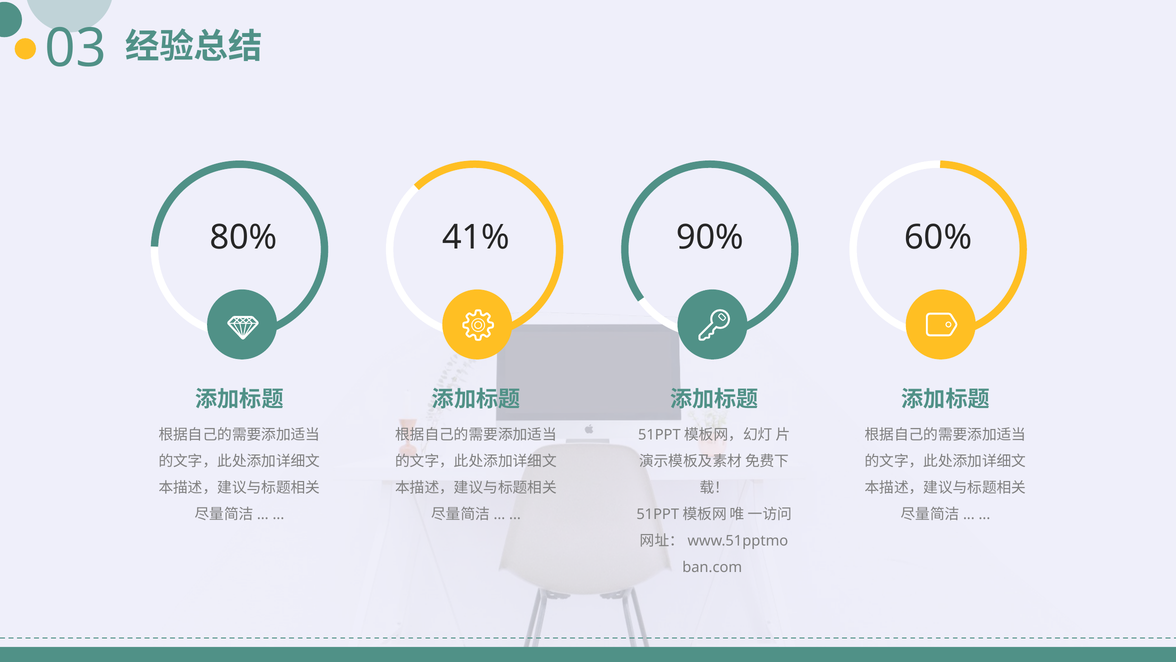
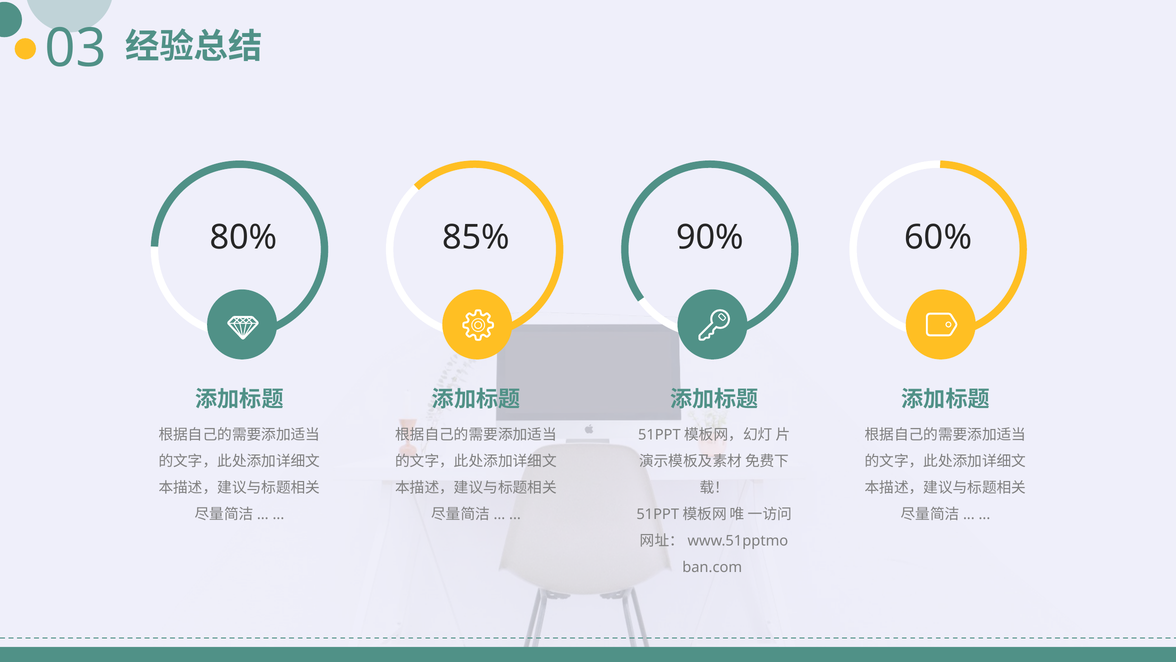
41%: 41% -> 85%
